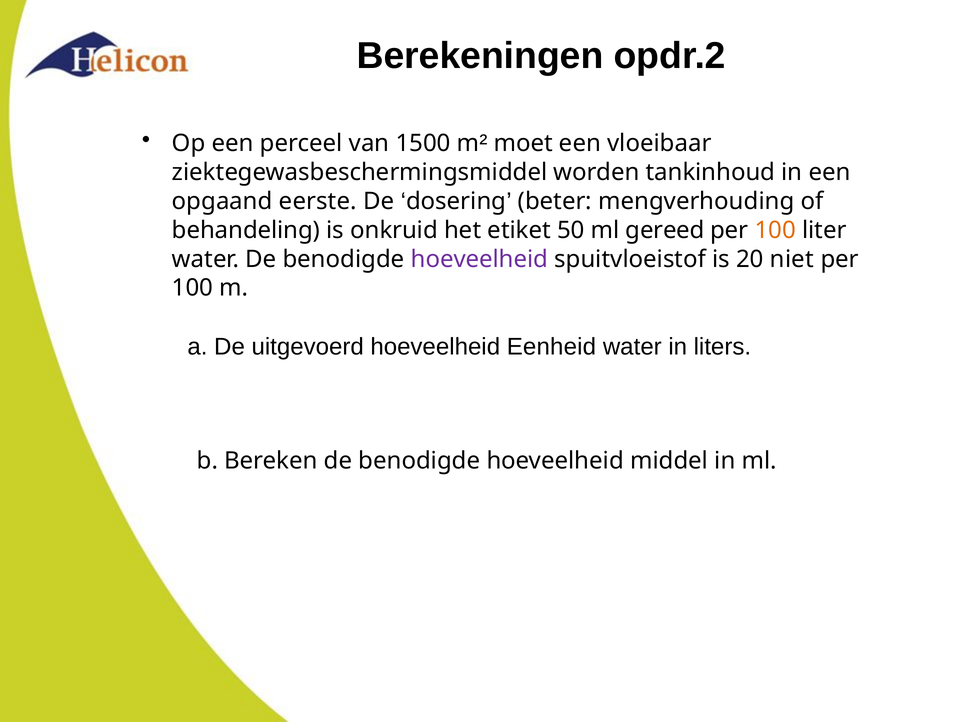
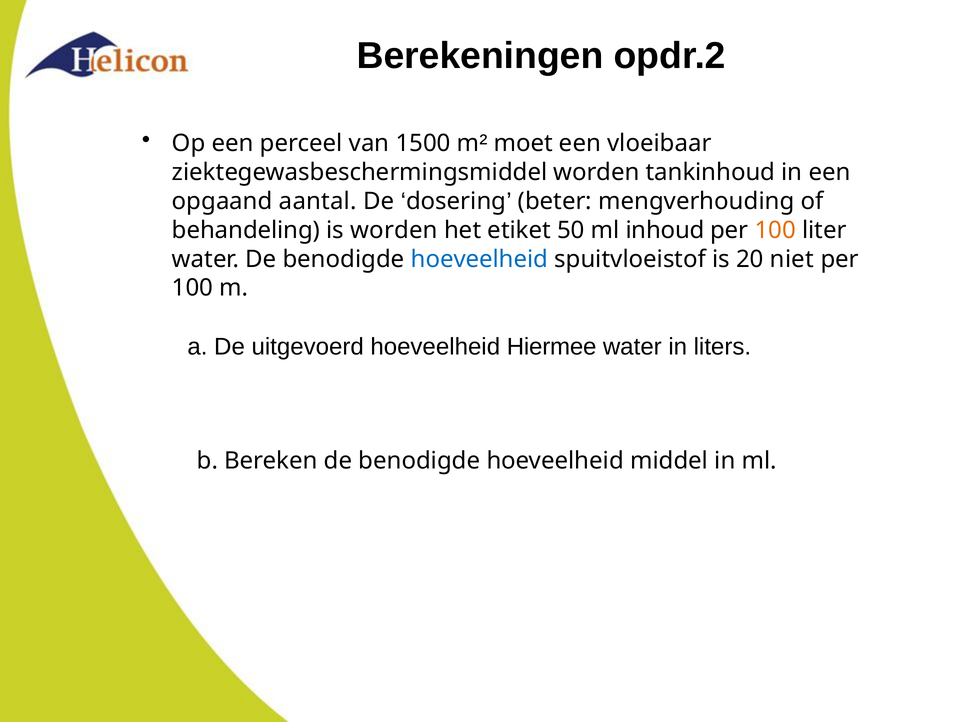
eerste: eerste -> aantal
is onkruid: onkruid -> worden
gereed: gereed -> inhoud
hoeveelheid at (479, 259) colour: purple -> blue
Eenheid: Eenheid -> Hiermee
